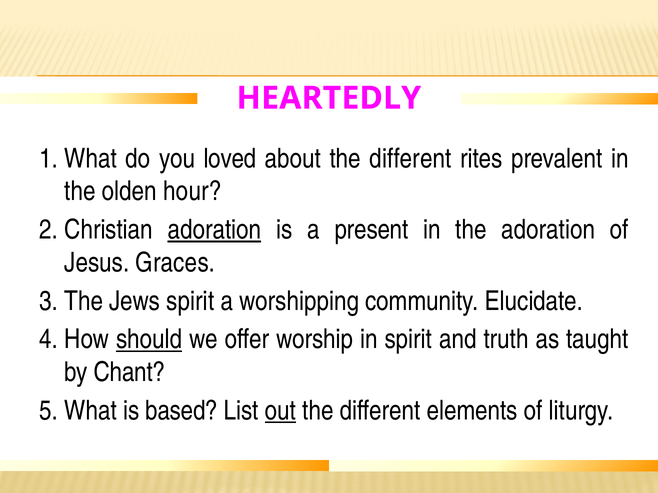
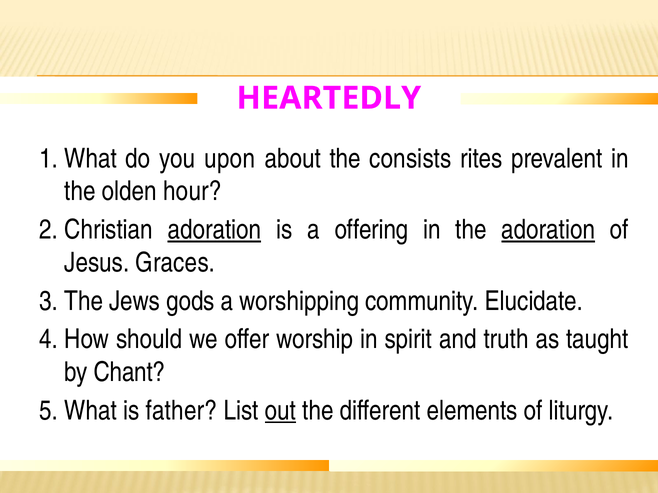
loved: loved -> upon
about the different: different -> consists
present: present -> offering
adoration at (548, 230) underline: none -> present
Jews spirit: spirit -> gods
should underline: present -> none
based: based -> father
